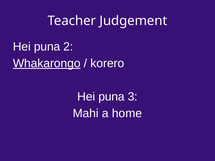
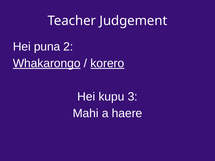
korero underline: none -> present
puna at (112, 97): puna -> kupu
home: home -> haere
